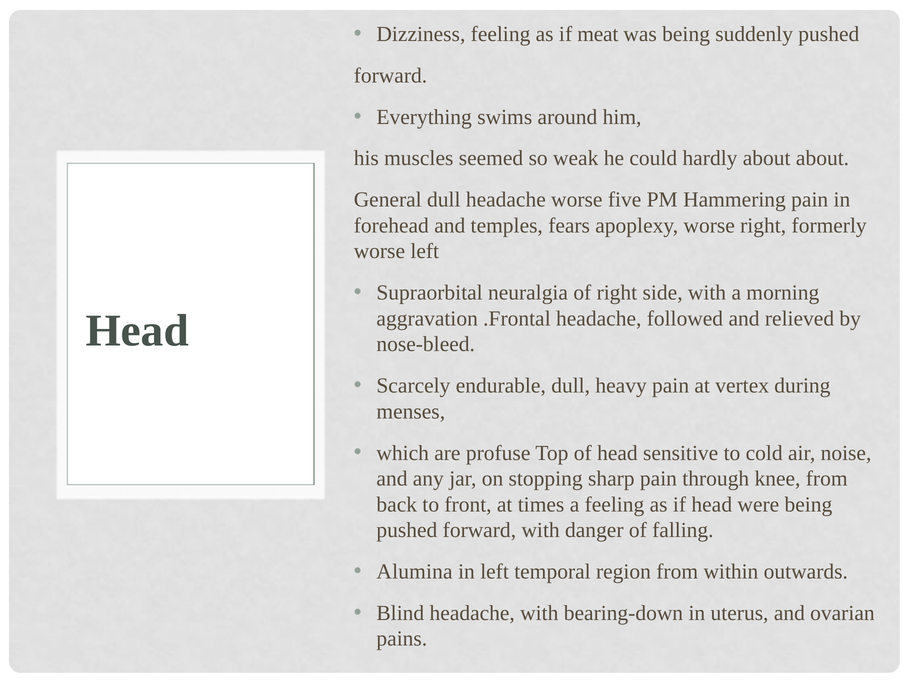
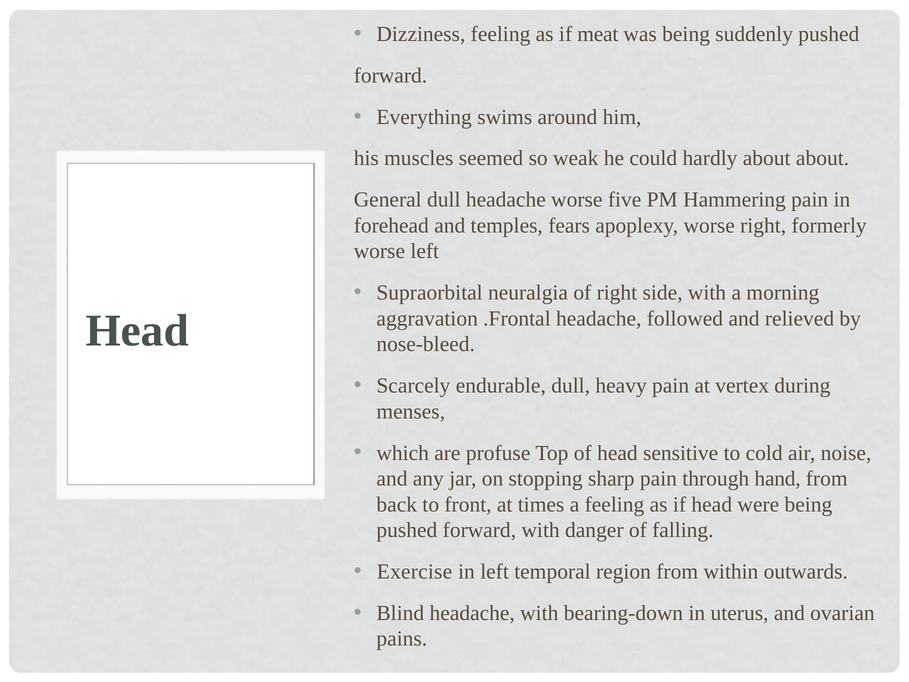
knee: knee -> hand
Alumina: Alumina -> Exercise
